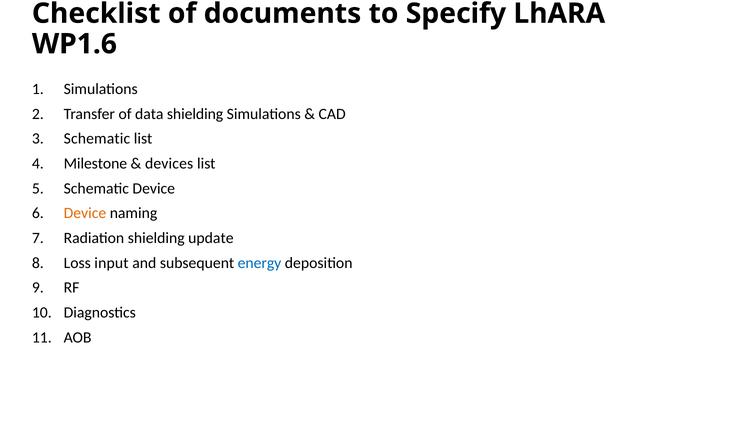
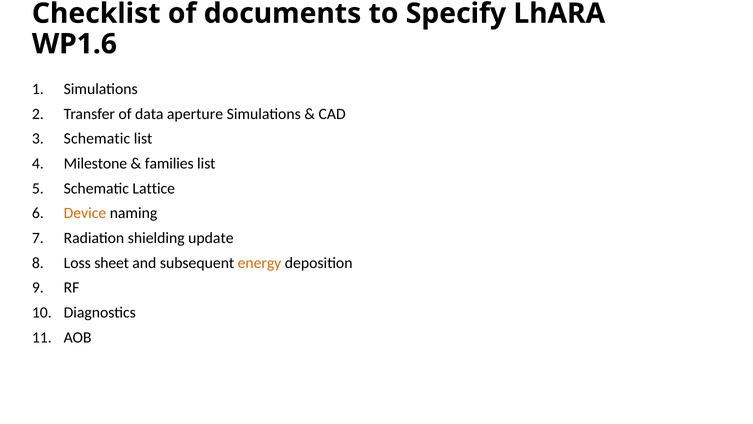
data shielding: shielding -> aperture
devices: devices -> families
Schematic Device: Device -> Lattice
input: input -> sheet
energy colour: blue -> orange
